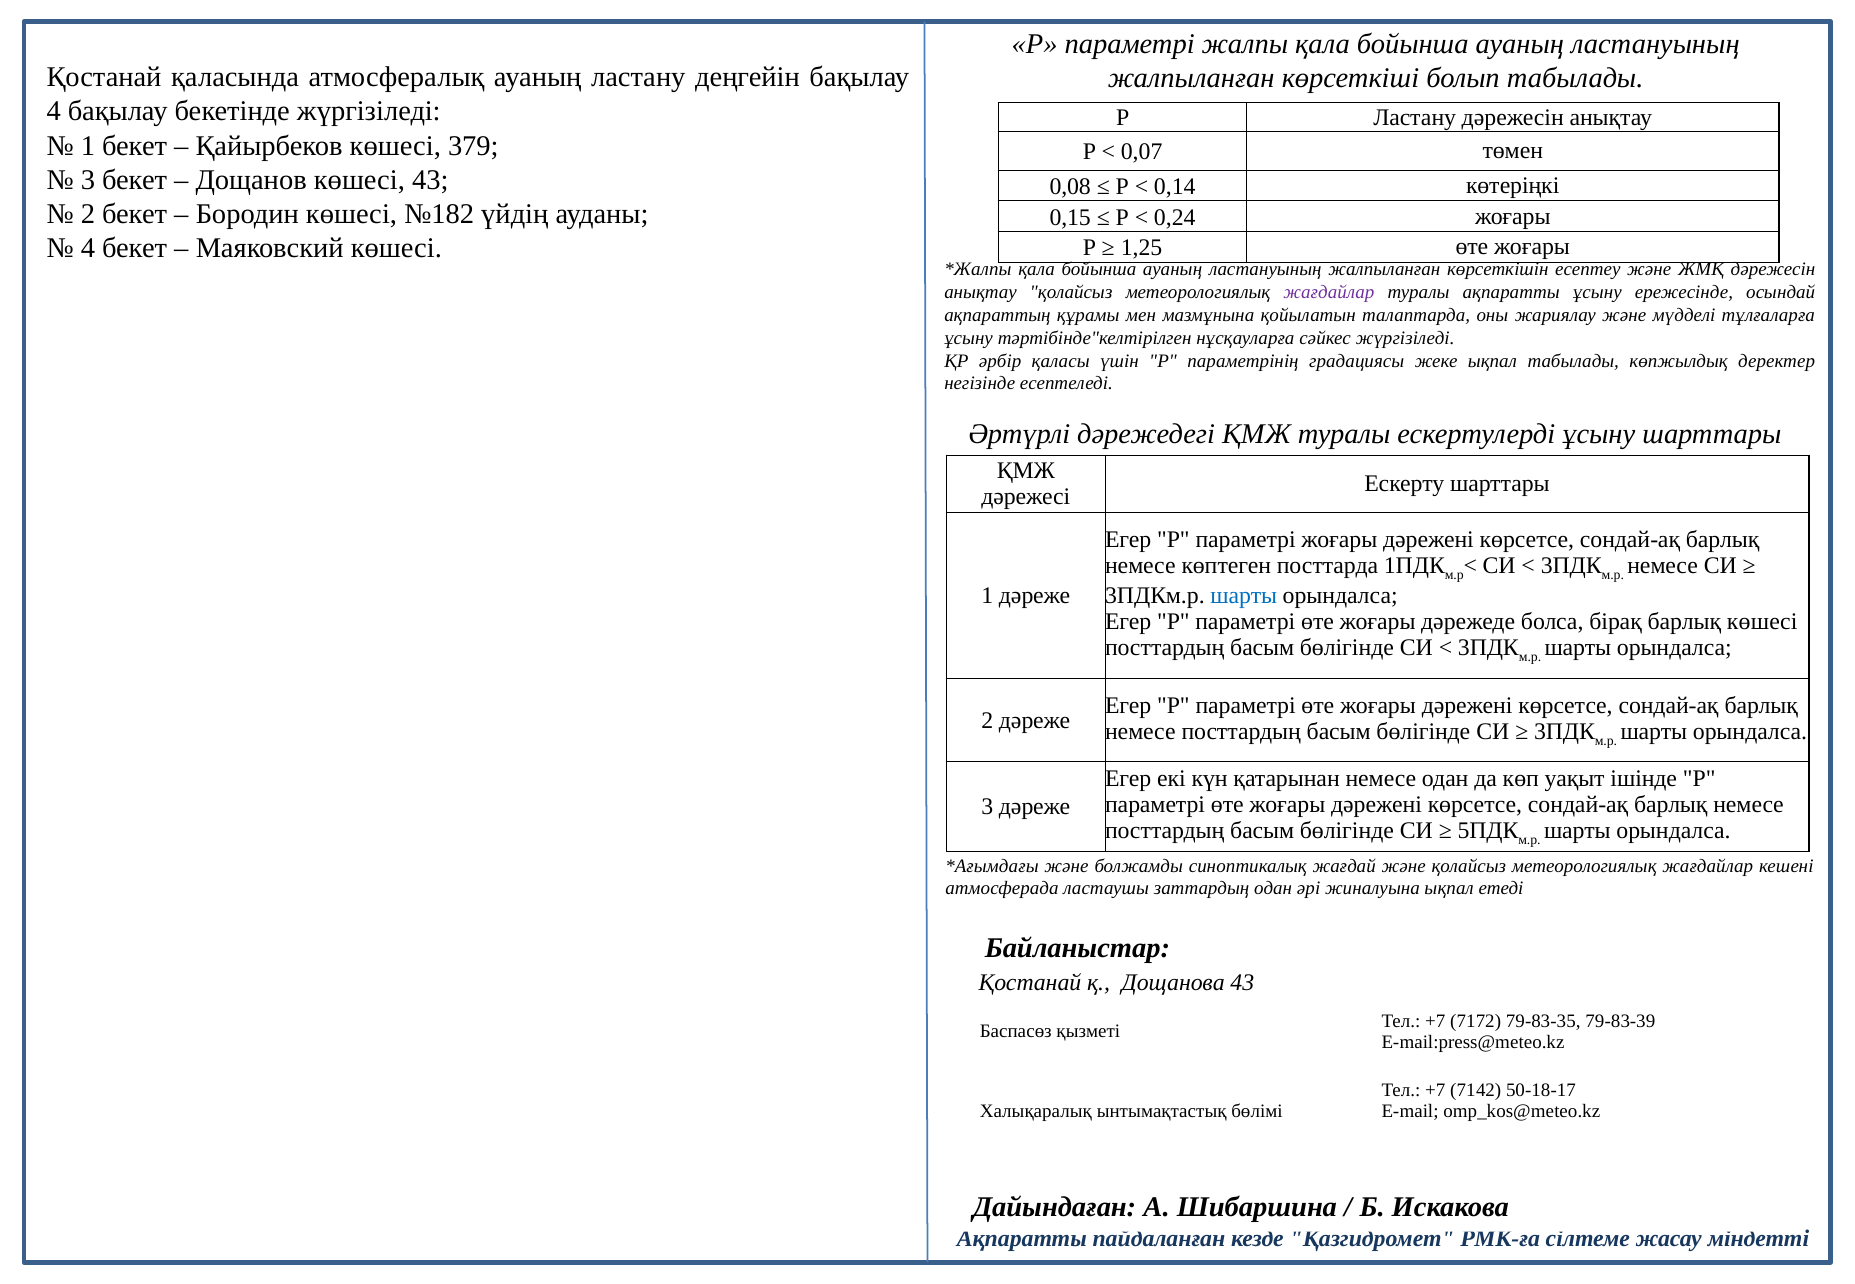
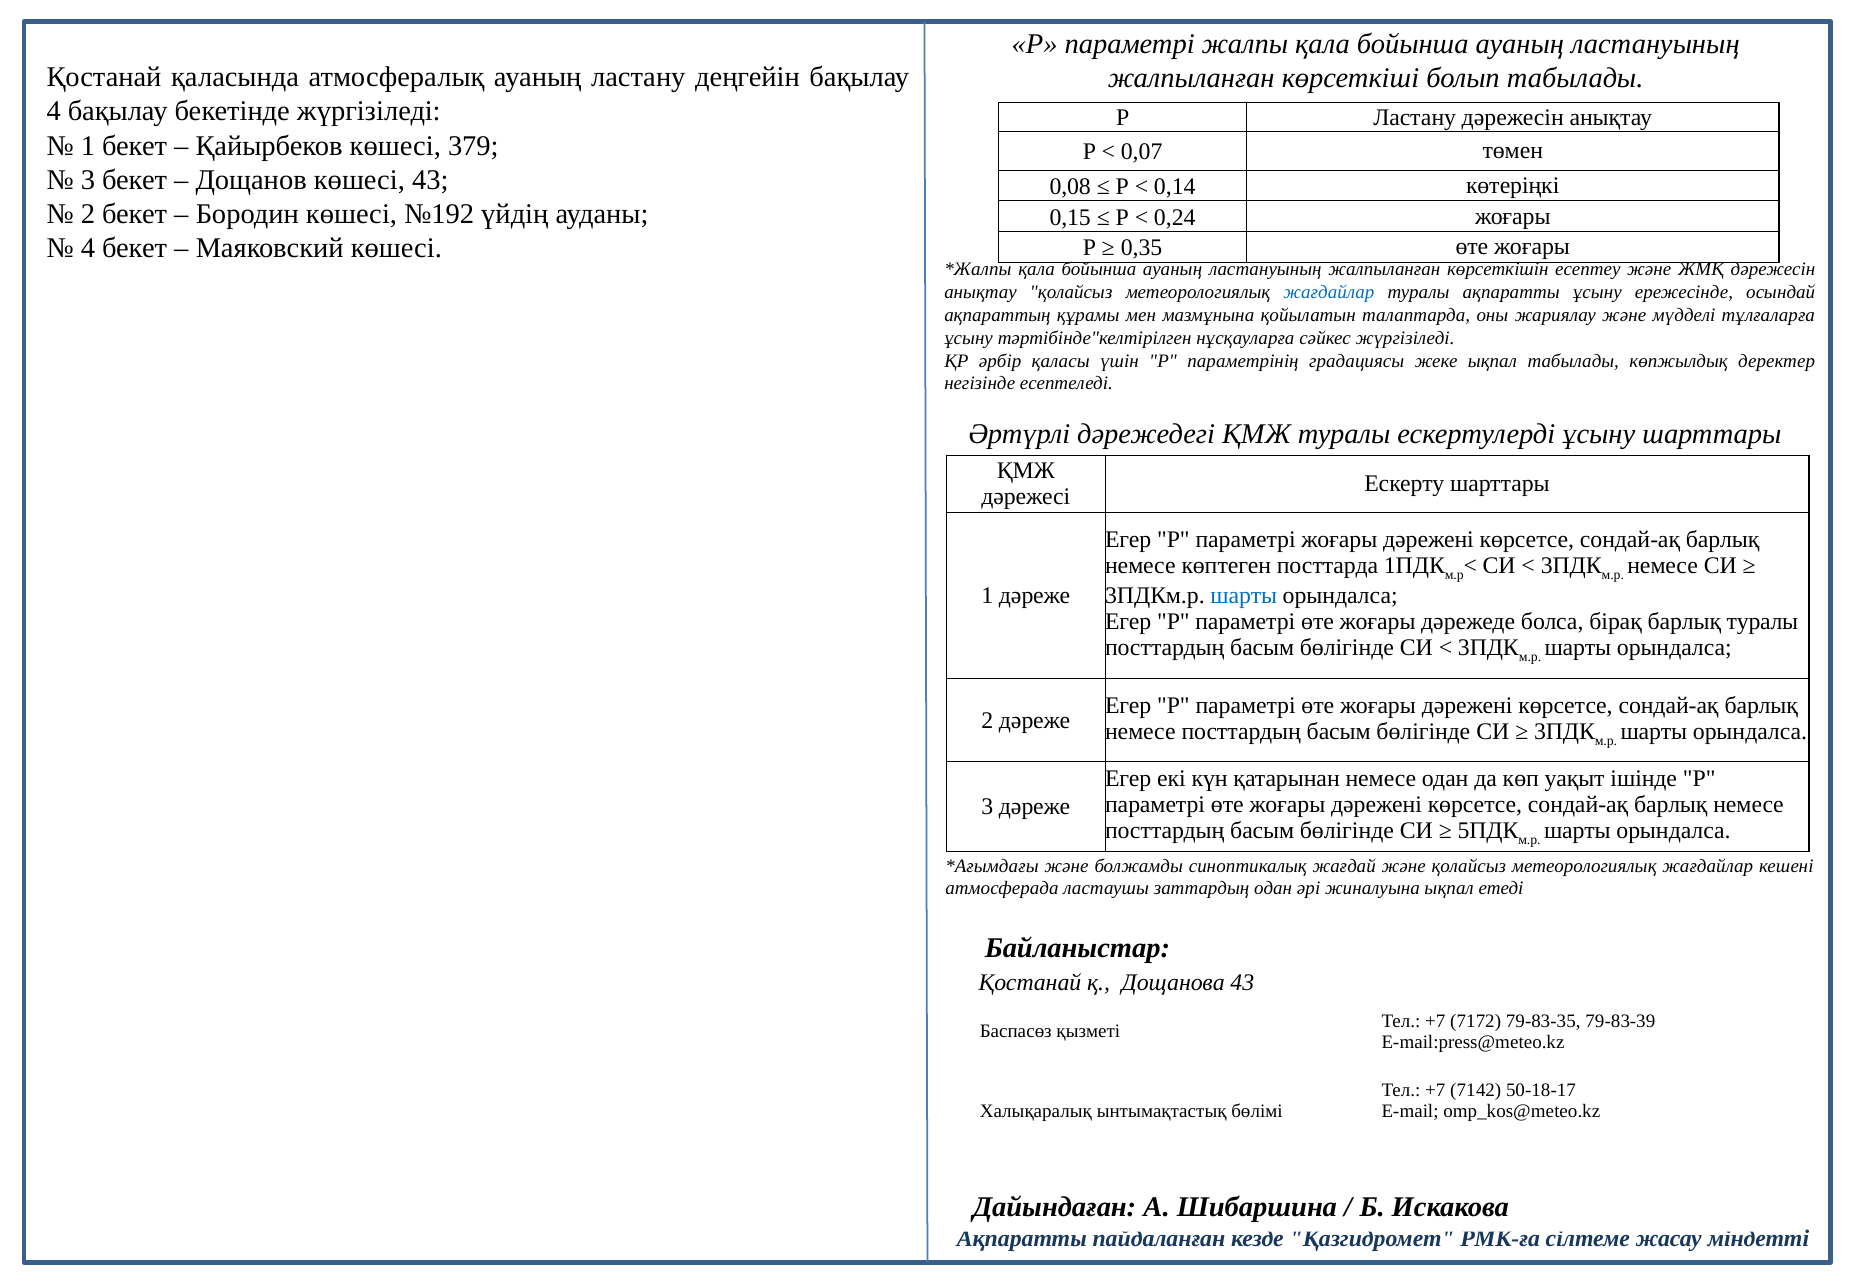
№182: №182 -> №192
1,25: 1,25 -> 0,35
жағдайлар at (1329, 292) colour: purple -> blue
барлық көшесі: көшесі -> туралы
